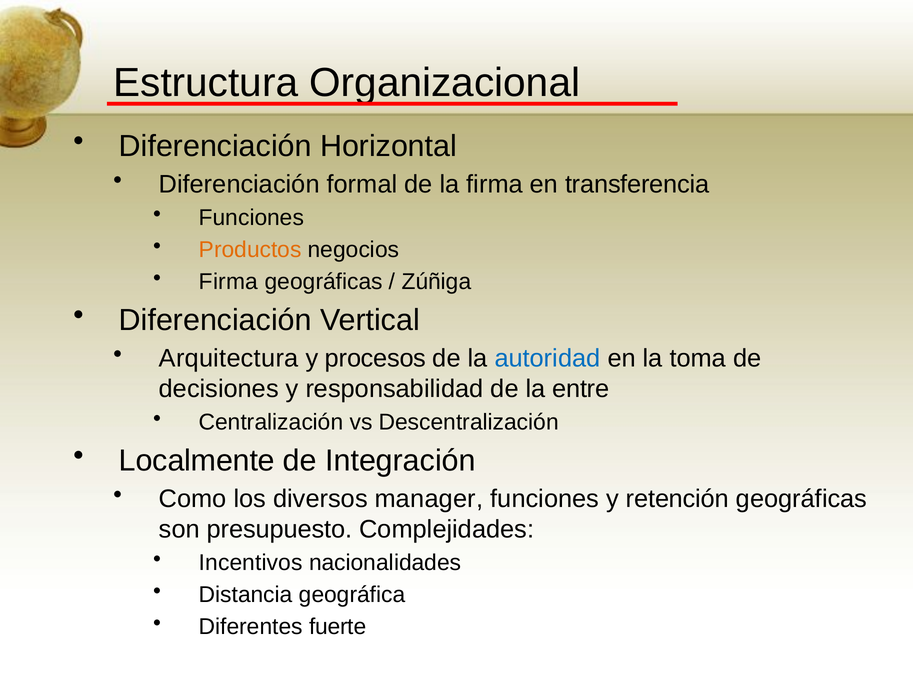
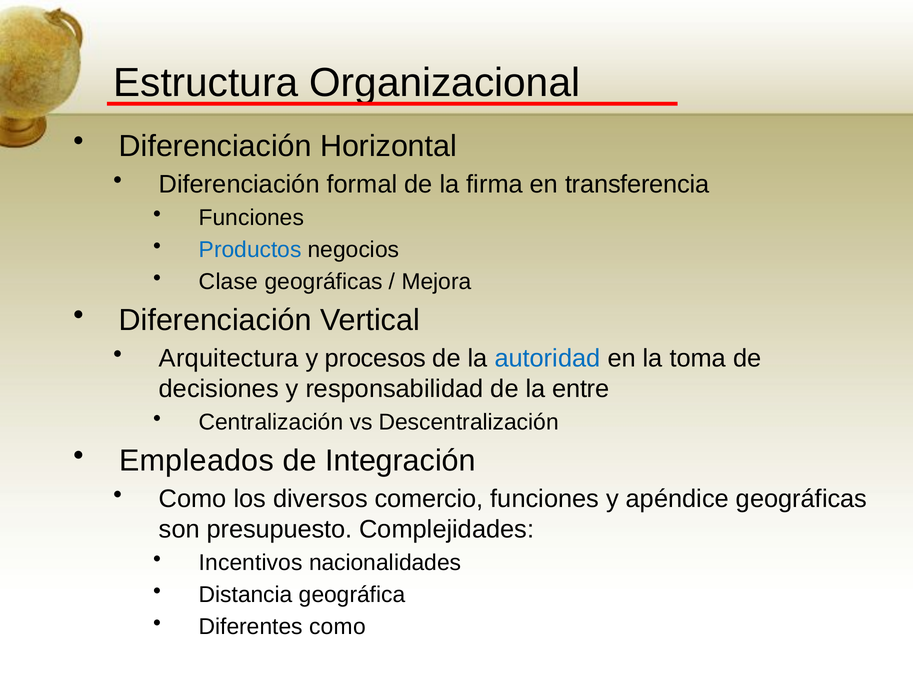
Productos colour: orange -> blue
Firma at (229, 282): Firma -> Clase
Zúñiga: Zúñiga -> Mejora
Localmente: Localmente -> Empleados
manager: manager -> comercio
retención: retención -> apéndice
Diferentes fuerte: fuerte -> como
